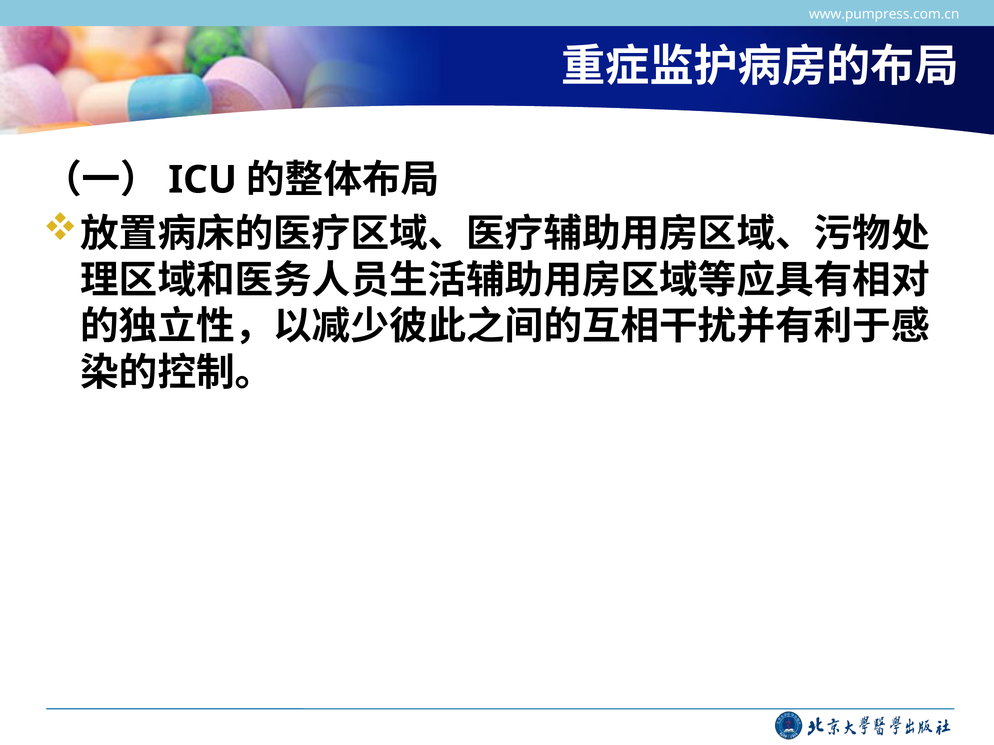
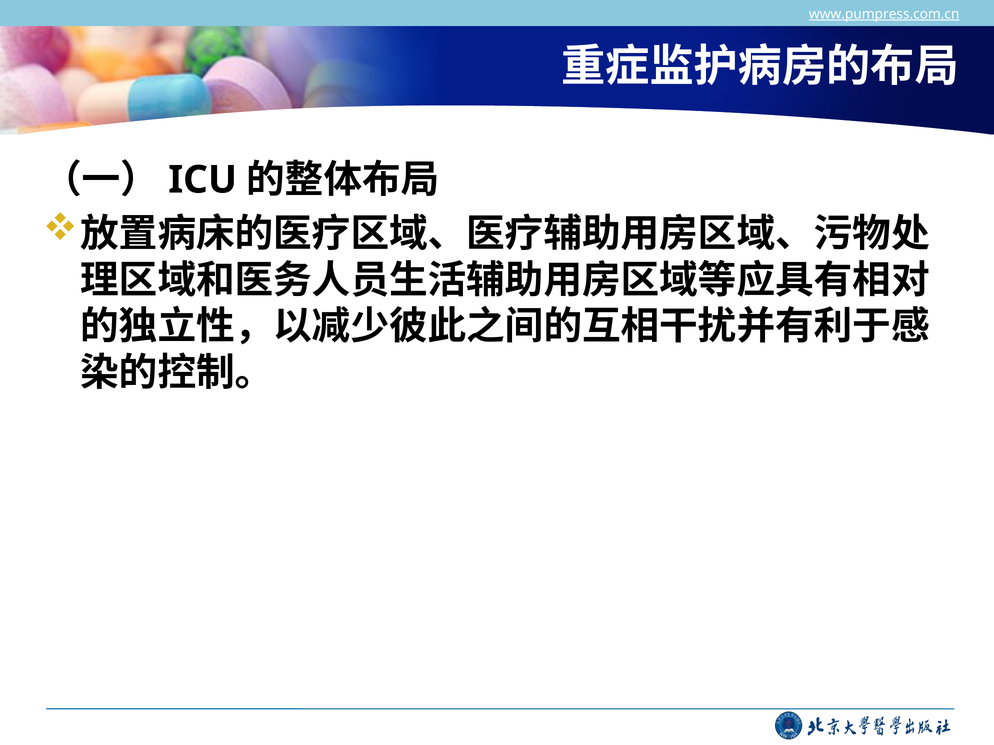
www.pumpress.com.cn underline: none -> present
